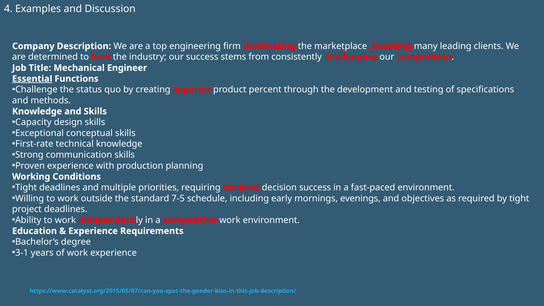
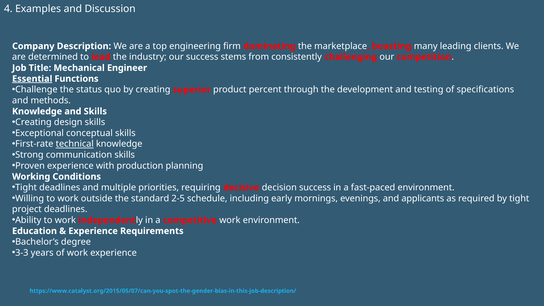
Capacity at (33, 122): Capacity -> Creating
technical underline: none -> present
7-5: 7-5 -> 2-5
objectives: objectives -> applicants
3-1: 3-1 -> 3-3
